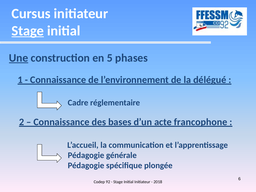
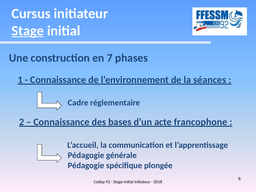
Une underline: present -> none
5: 5 -> 7
délégué: délégué -> séances
